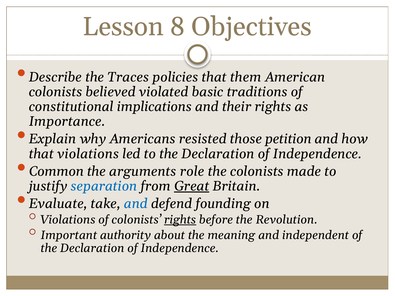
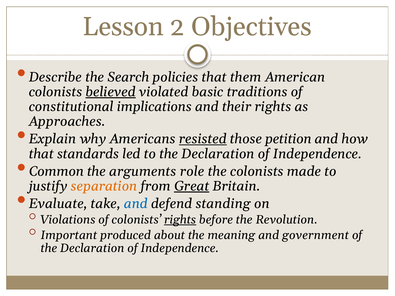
8: 8 -> 2
Traces: Traces -> Search
believed underline: none -> present
Importance: Importance -> Approaches
resisted underline: none -> present
that violations: violations -> standards
separation colour: blue -> orange
founding: founding -> standing
authority: authority -> produced
independent: independent -> government
